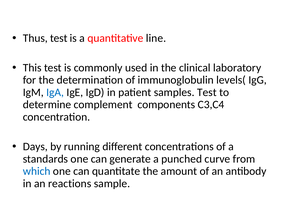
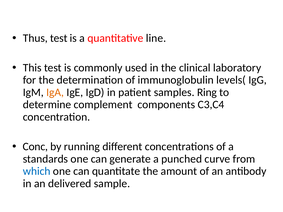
IgA colour: blue -> orange
samples Test: Test -> Ring
Days: Days -> Conc
reactions: reactions -> delivered
